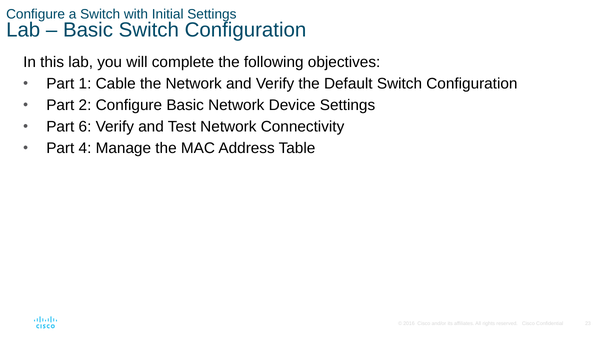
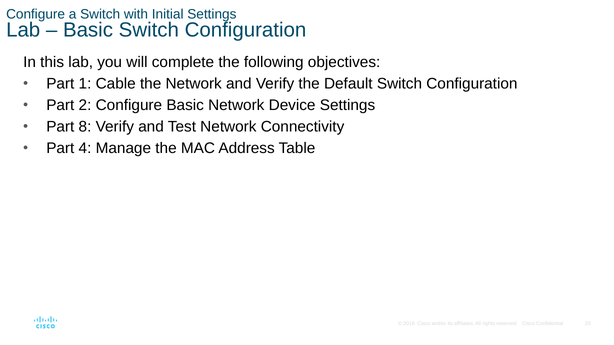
6: 6 -> 8
